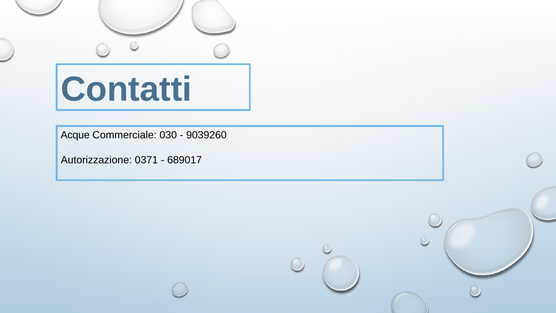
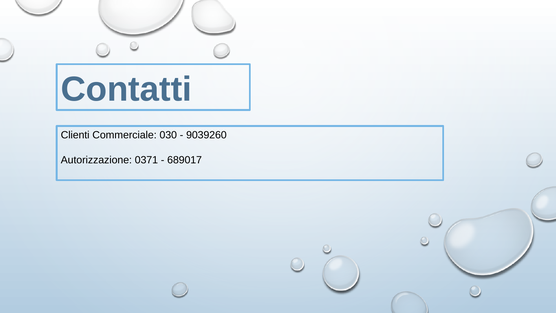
Acque: Acque -> Clienti
